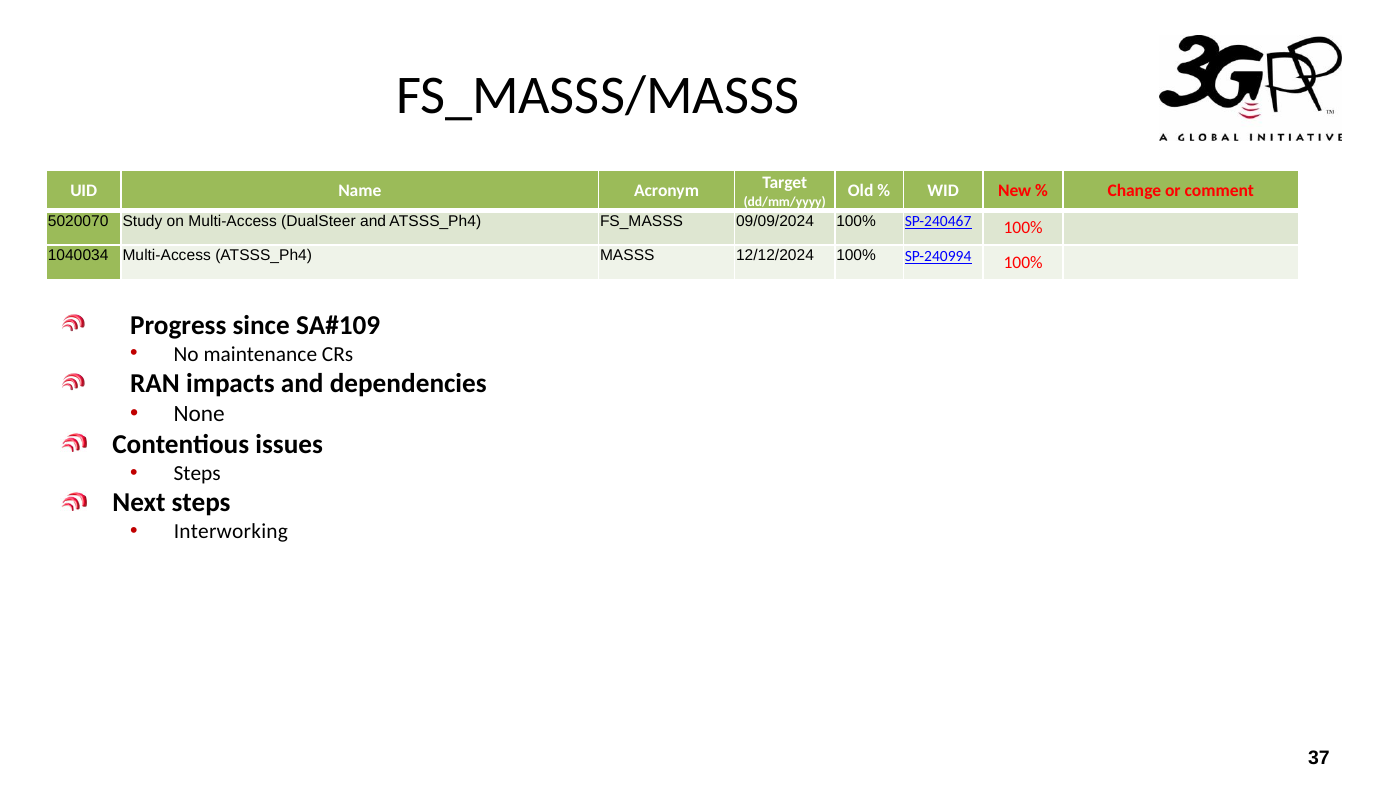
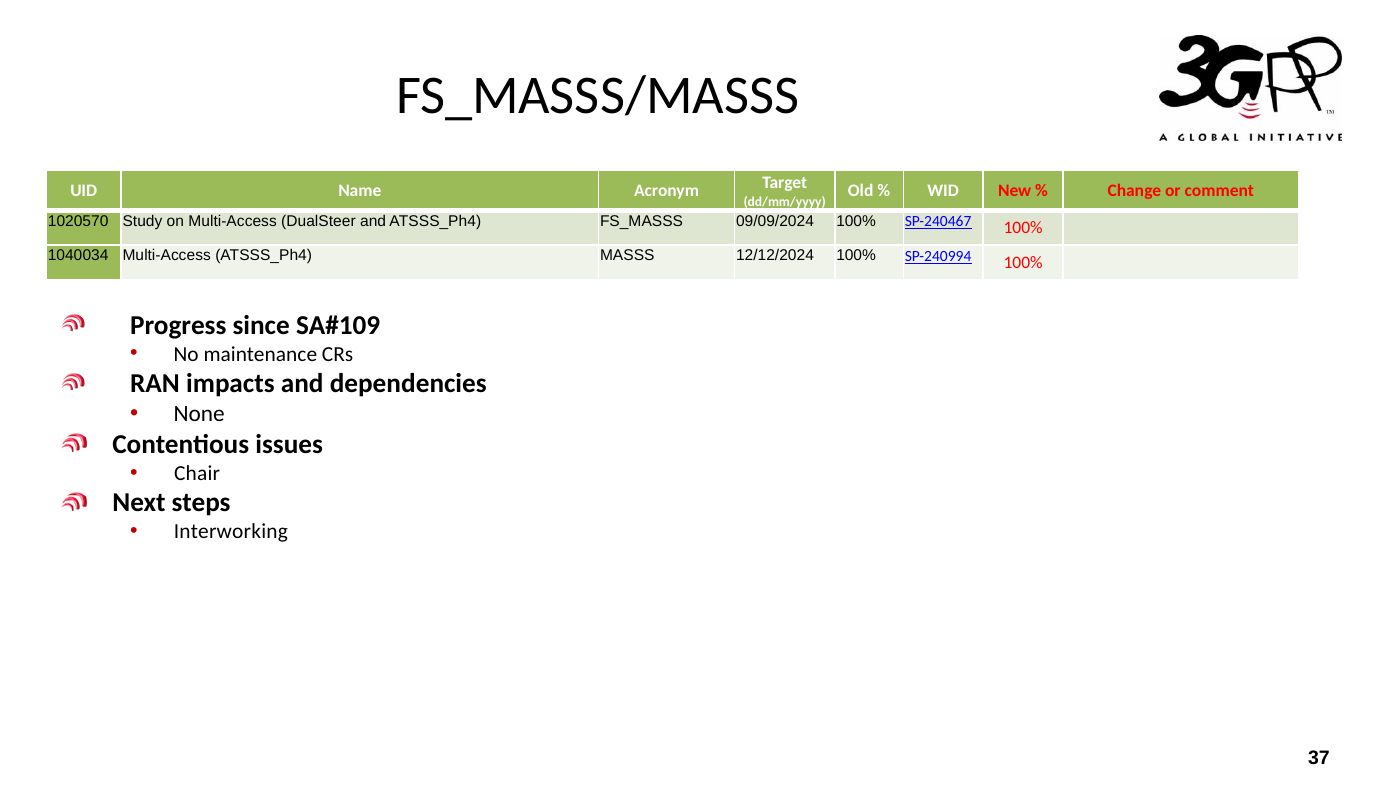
5020070: 5020070 -> 1020570
Steps at (197, 473): Steps -> Chair
